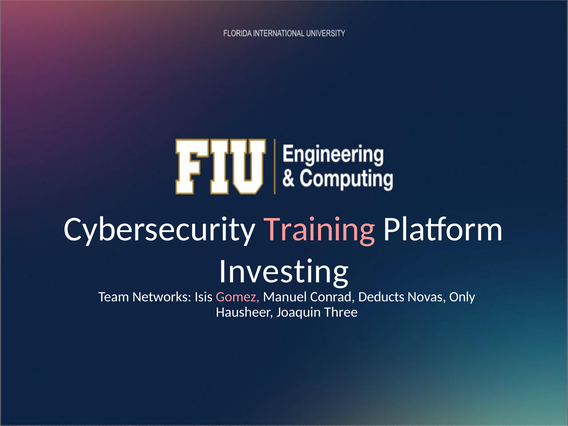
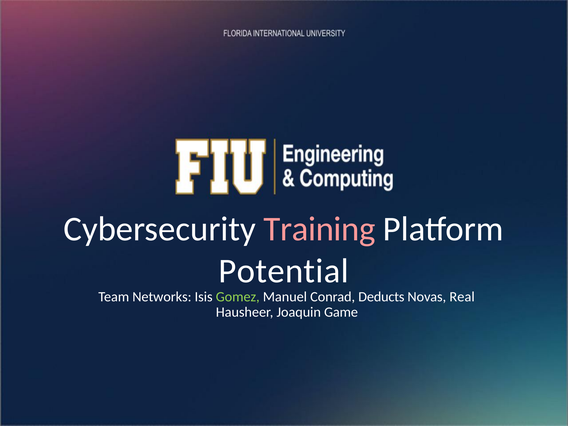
Investing: Investing -> Potential
Gomez colour: pink -> light green
Only: Only -> Real
Three: Three -> Game
